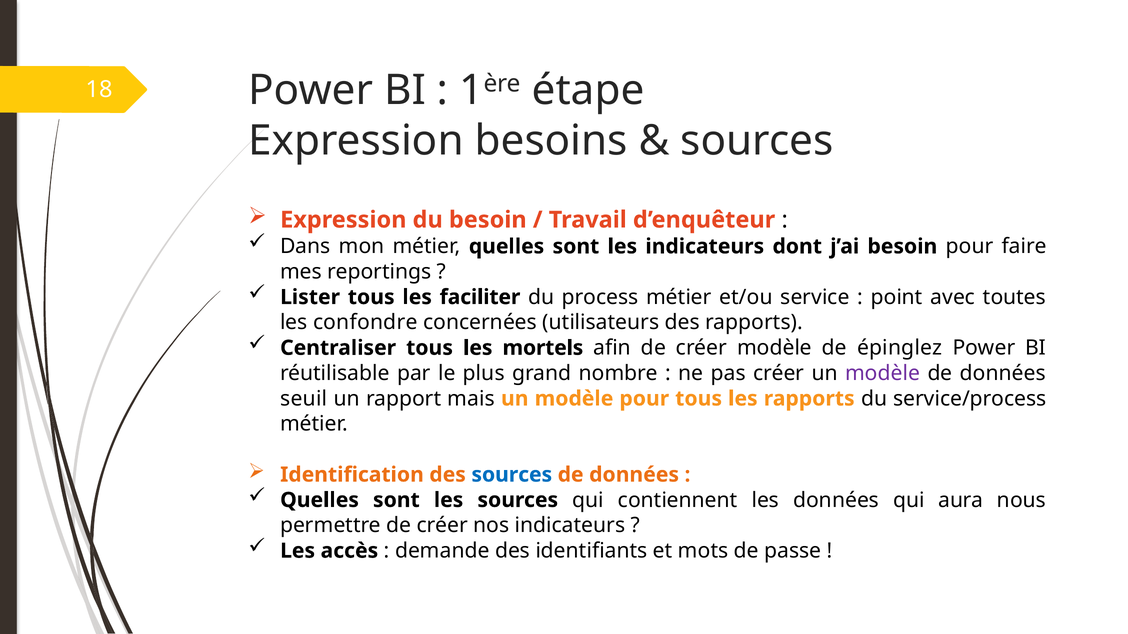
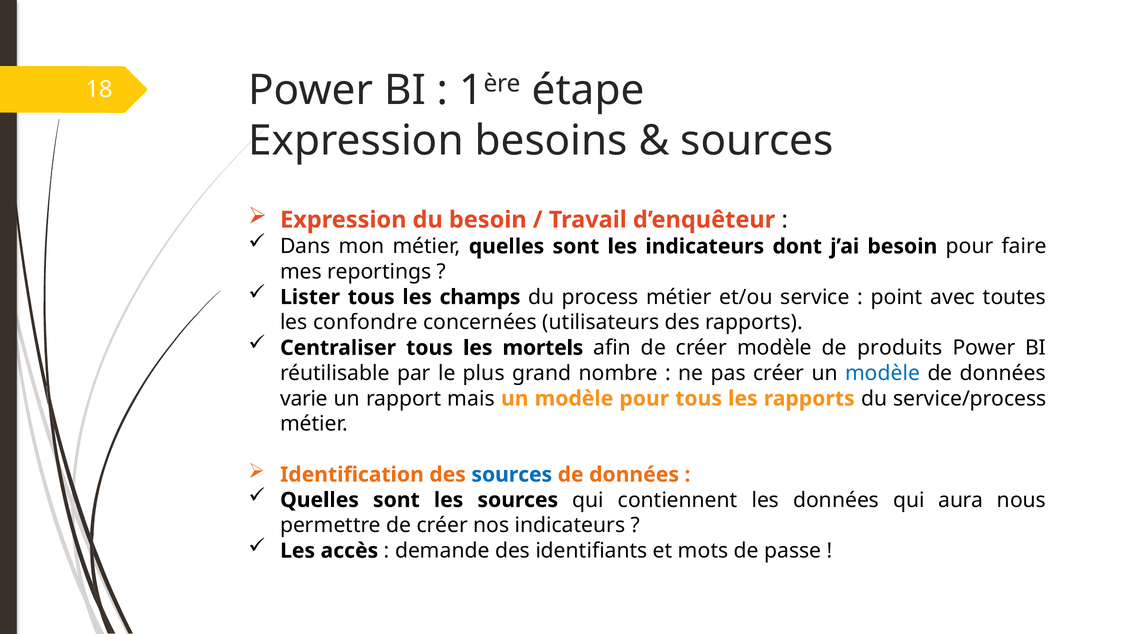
faciliter: faciliter -> champs
épinglez: épinglez -> produits
modèle at (883, 374) colour: purple -> blue
seuil: seuil -> varie
